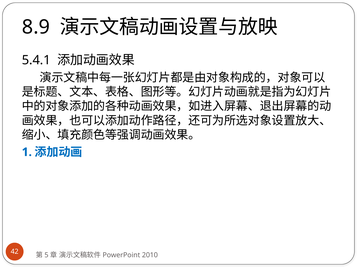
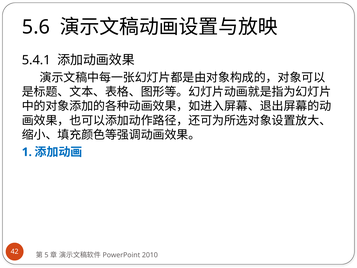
8.9: 8.9 -> 5.6
